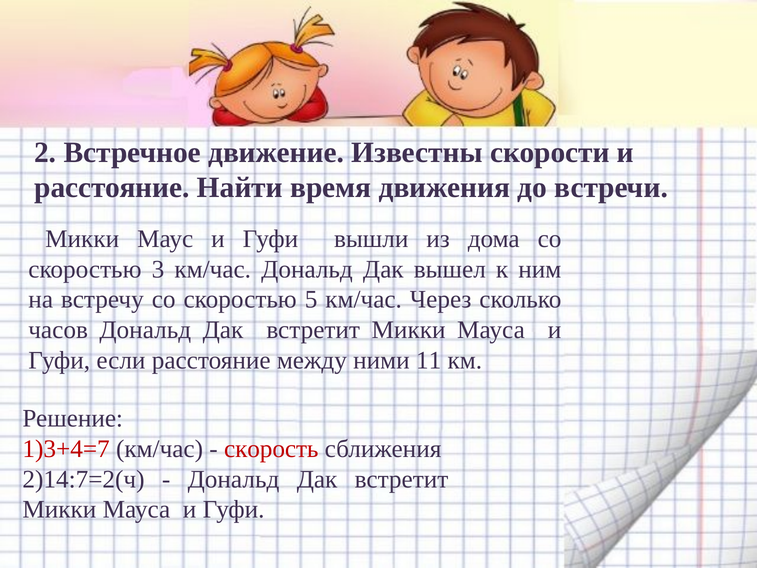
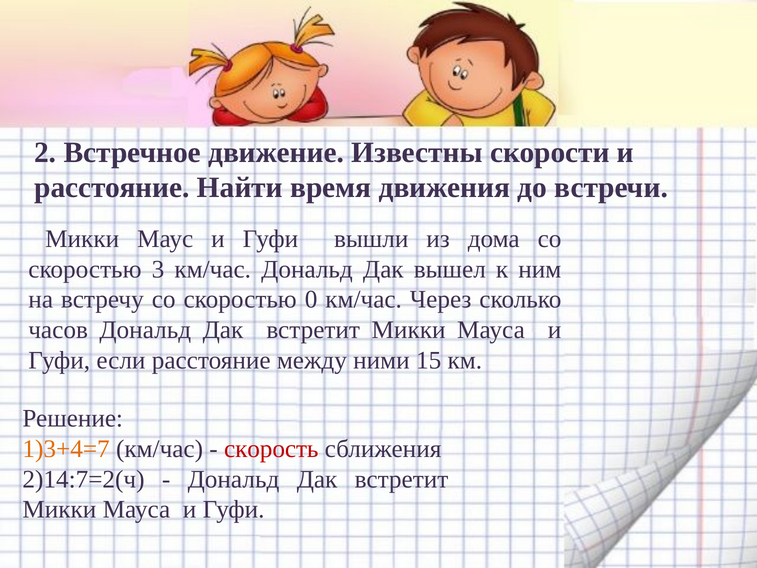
5: 5 -> 0
11: 11 -> 15
1)3+4=7 colour: red -> orange
